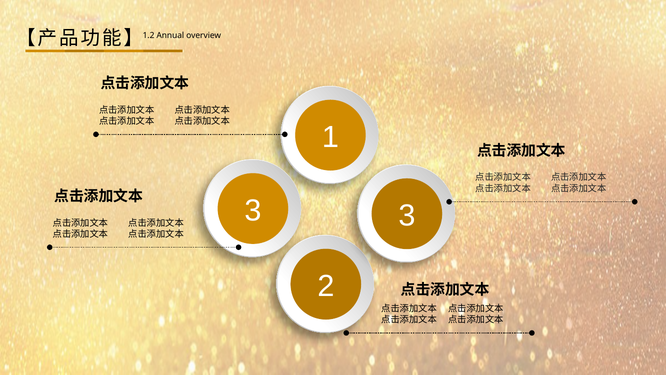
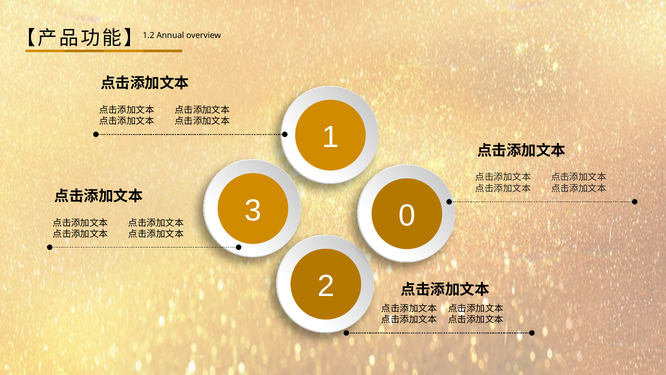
3 3: 3 -> 0
